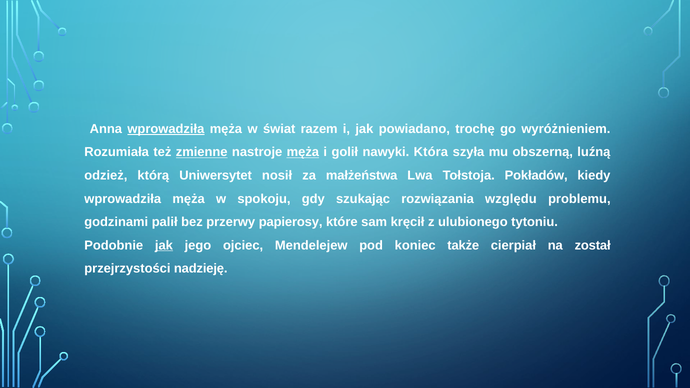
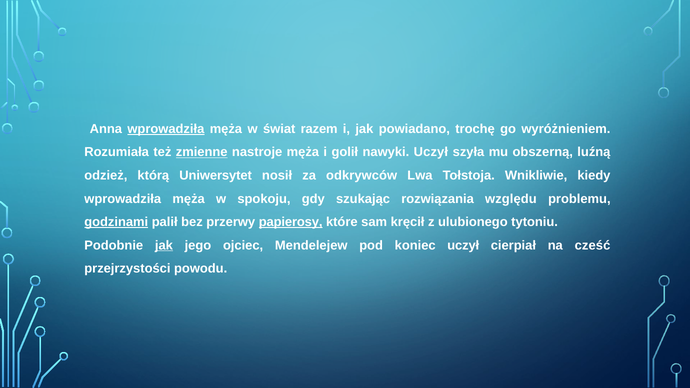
męża at (303, 152) underline: present -> none
nawyki Która: Która -> Uczył
małżeństwa: małżeństwa -> odkrywców
Pokładów: Pokładów -> Wnikliwie
godzinami underline: none -> present
papierosy underline: none -> present
koniec także: także -> uczył
został: został -> cześć
nadzieję: nadzieję -> powodu
